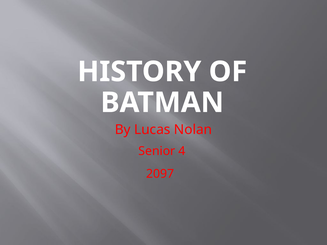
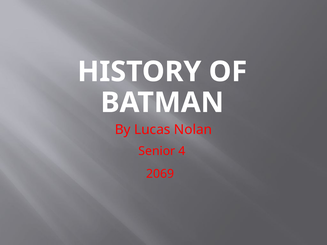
2097: 2097 -> 2069
